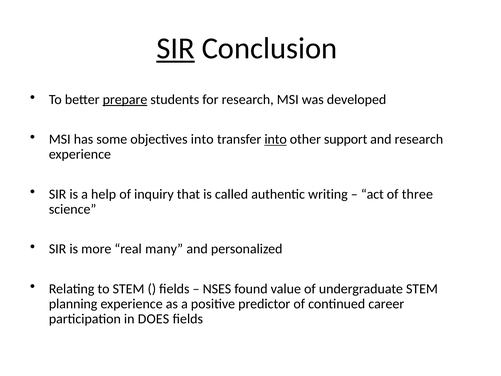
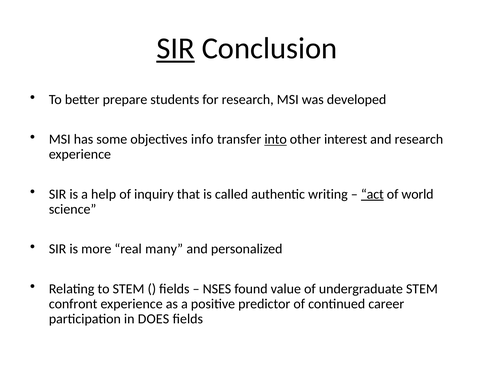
prepare underline: present -> none
objectives into: into -> info
support: support -> interest
act underline: none -> present
three: three -> world
planning: planning -> confront
